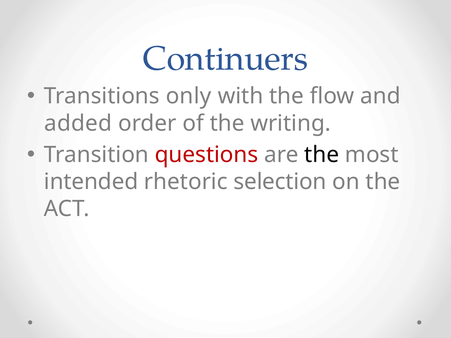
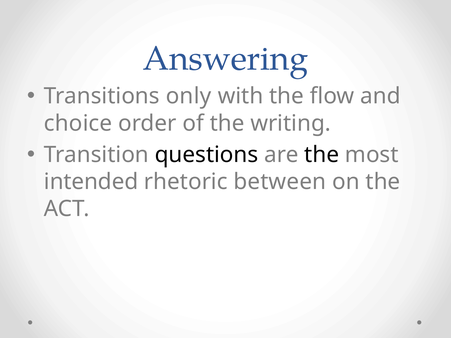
Continuers: Continuers -> Answering
added: added -> choice
questions colour: red -> black
selection: selection -> between
